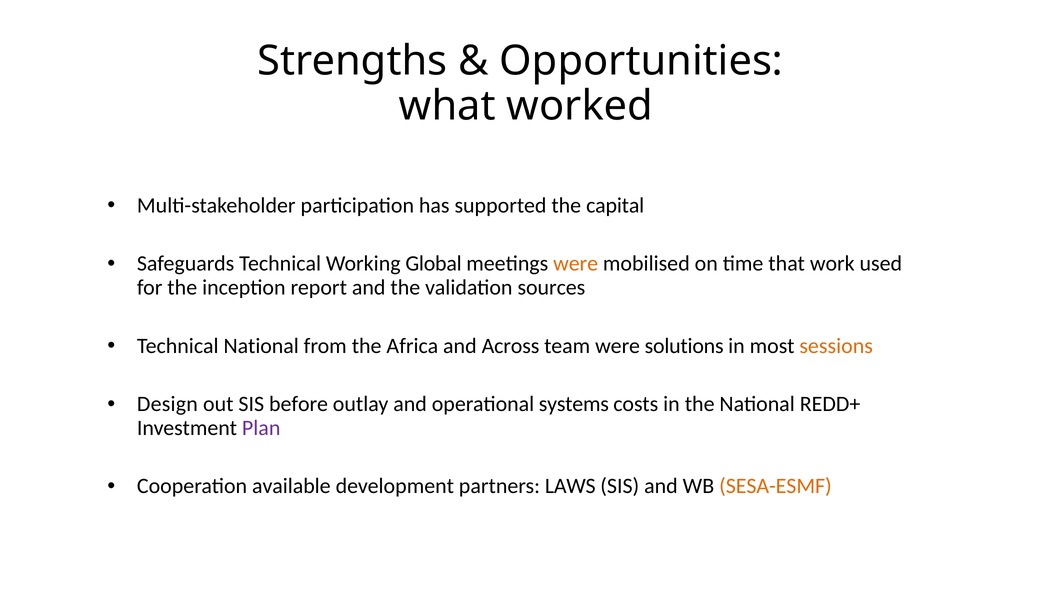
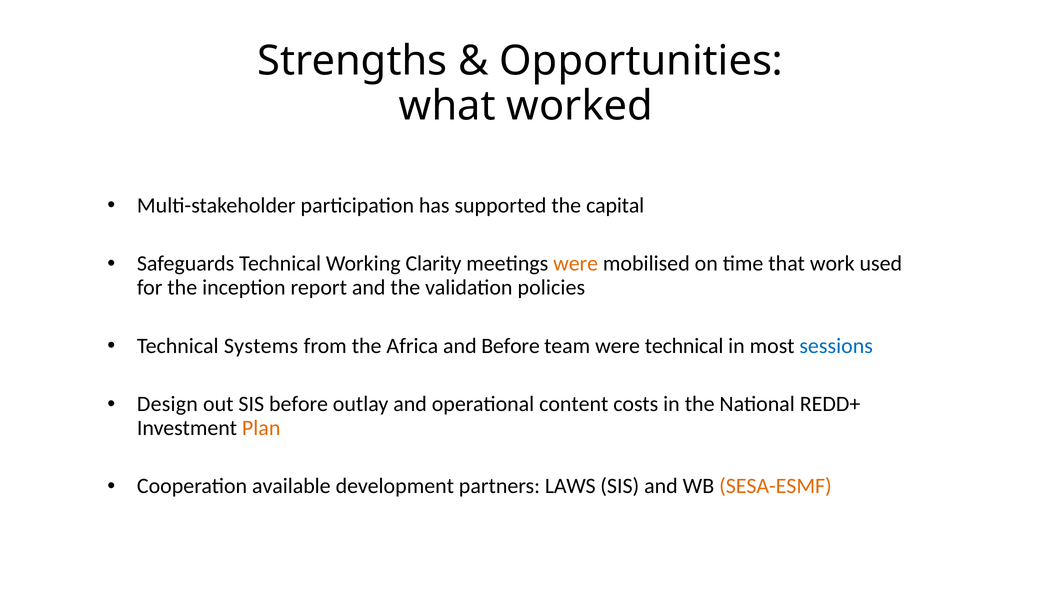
Global: Global -> Clarity
sources: sources -> policies
Technical National: National -> Systems
and Across: Across -> Before
were solutions: solutions -> technical
sessions colour: orange -> blue
systems: systems -> content
Plan colour: purple -> orange
